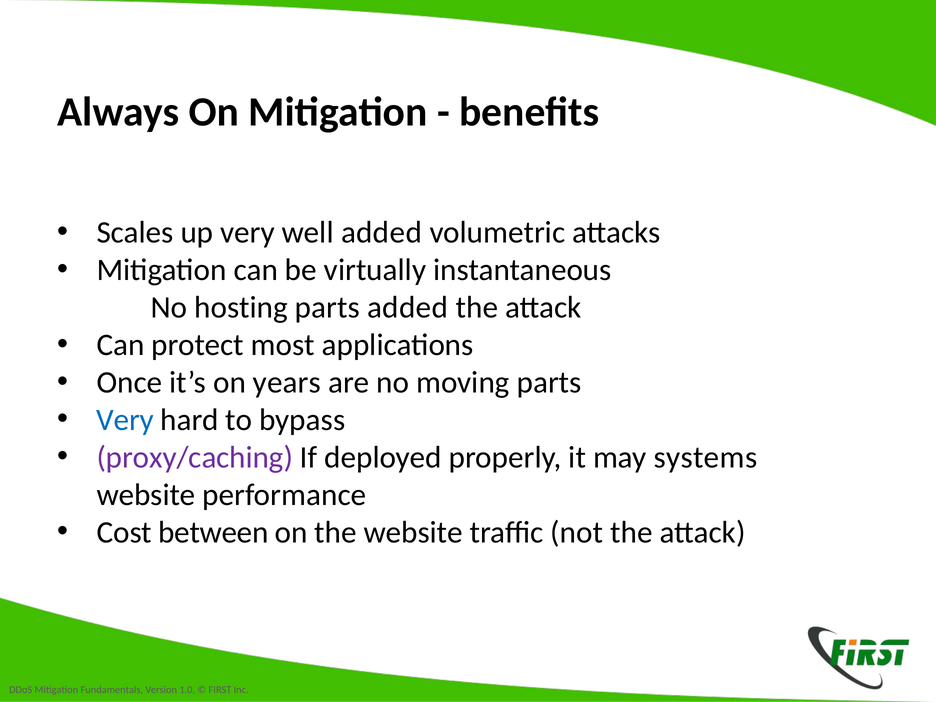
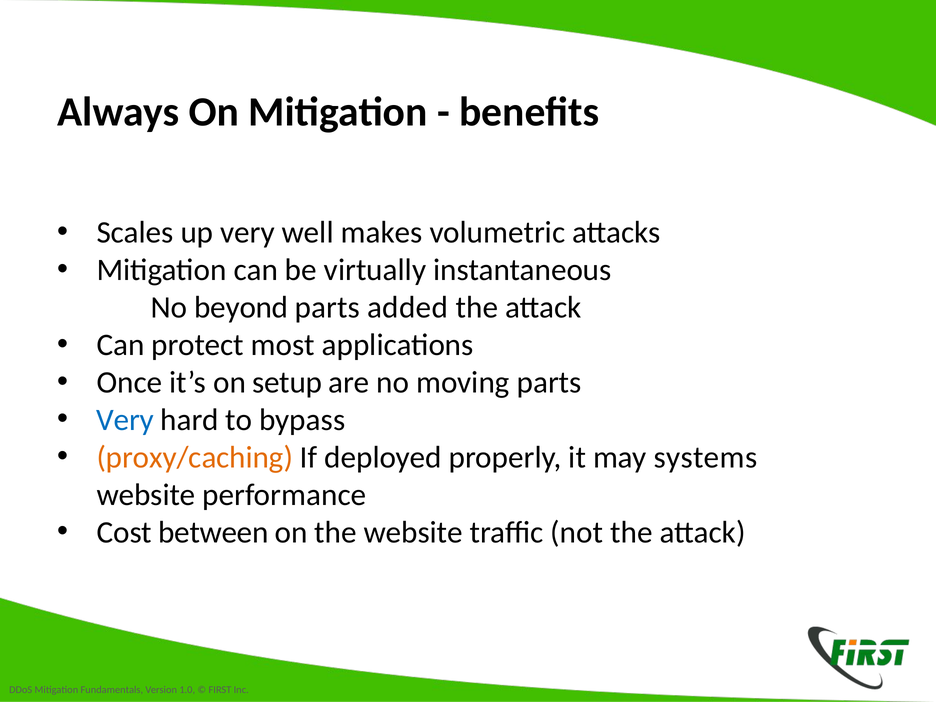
well added: added -> makes
hosting: hosting -> beyond
years: years -> setup
proxy/caching colour: purple -> orange
